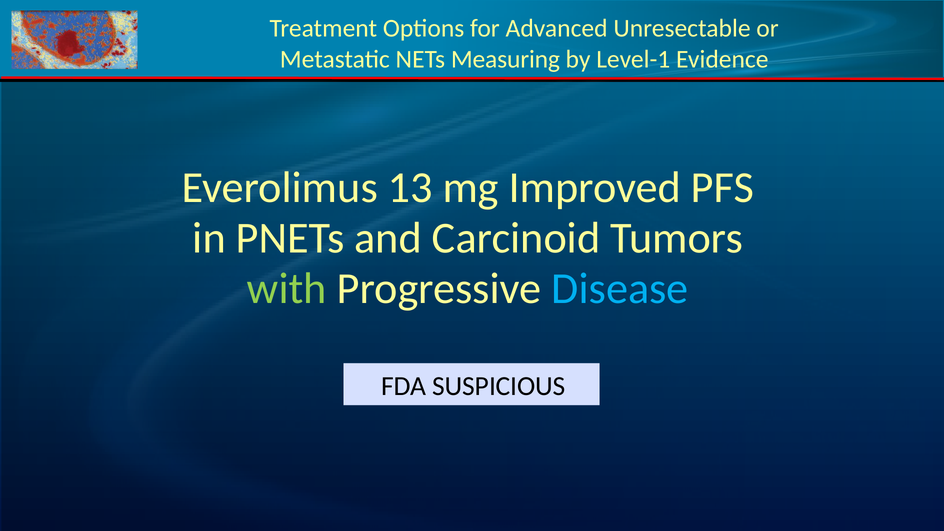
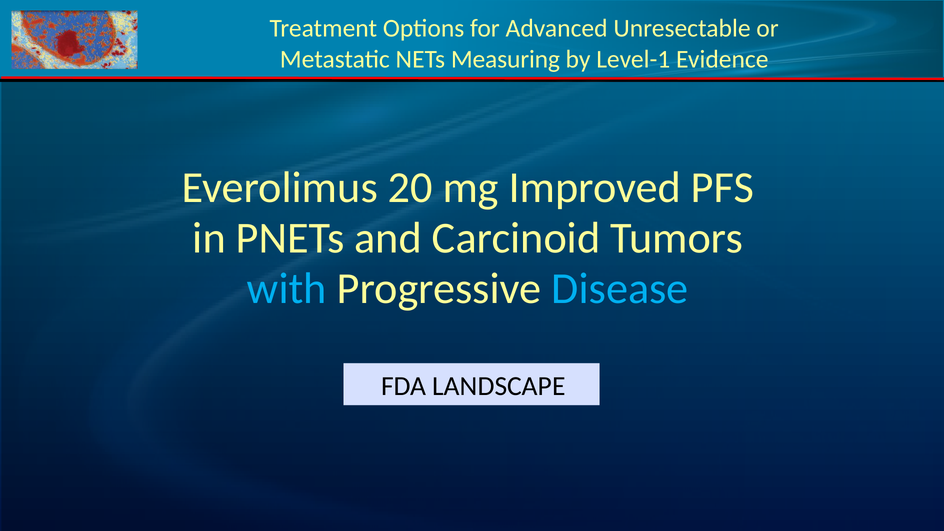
13: 13 -> 20
with colour: light green -> light blue
SUSPICIOUS: SUSPICIOUS -> LANDSCAPE
